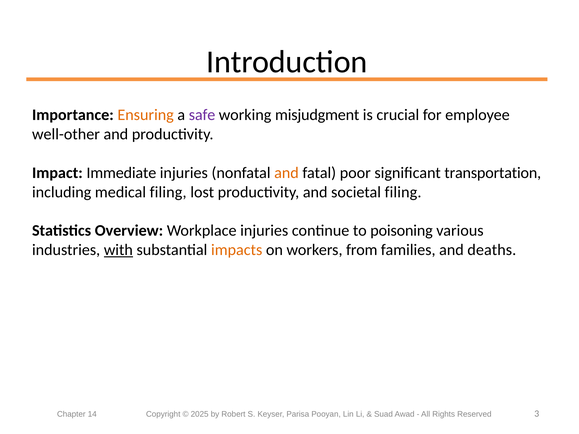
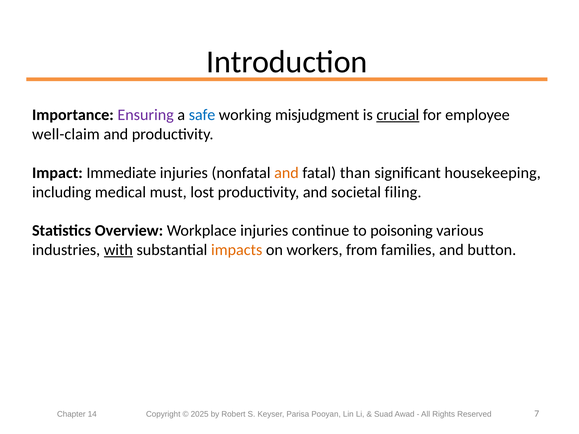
Ensuring colour: orange -> purple
safe colour: purple -> blue
crucial underline: none -> present
well-other: well-other -> well-claim
poor: poor -> than
transportation: transportation -> housekeeping
medical filing: filing -> must
deaths: deaths -> button
3: 3 -> 7
